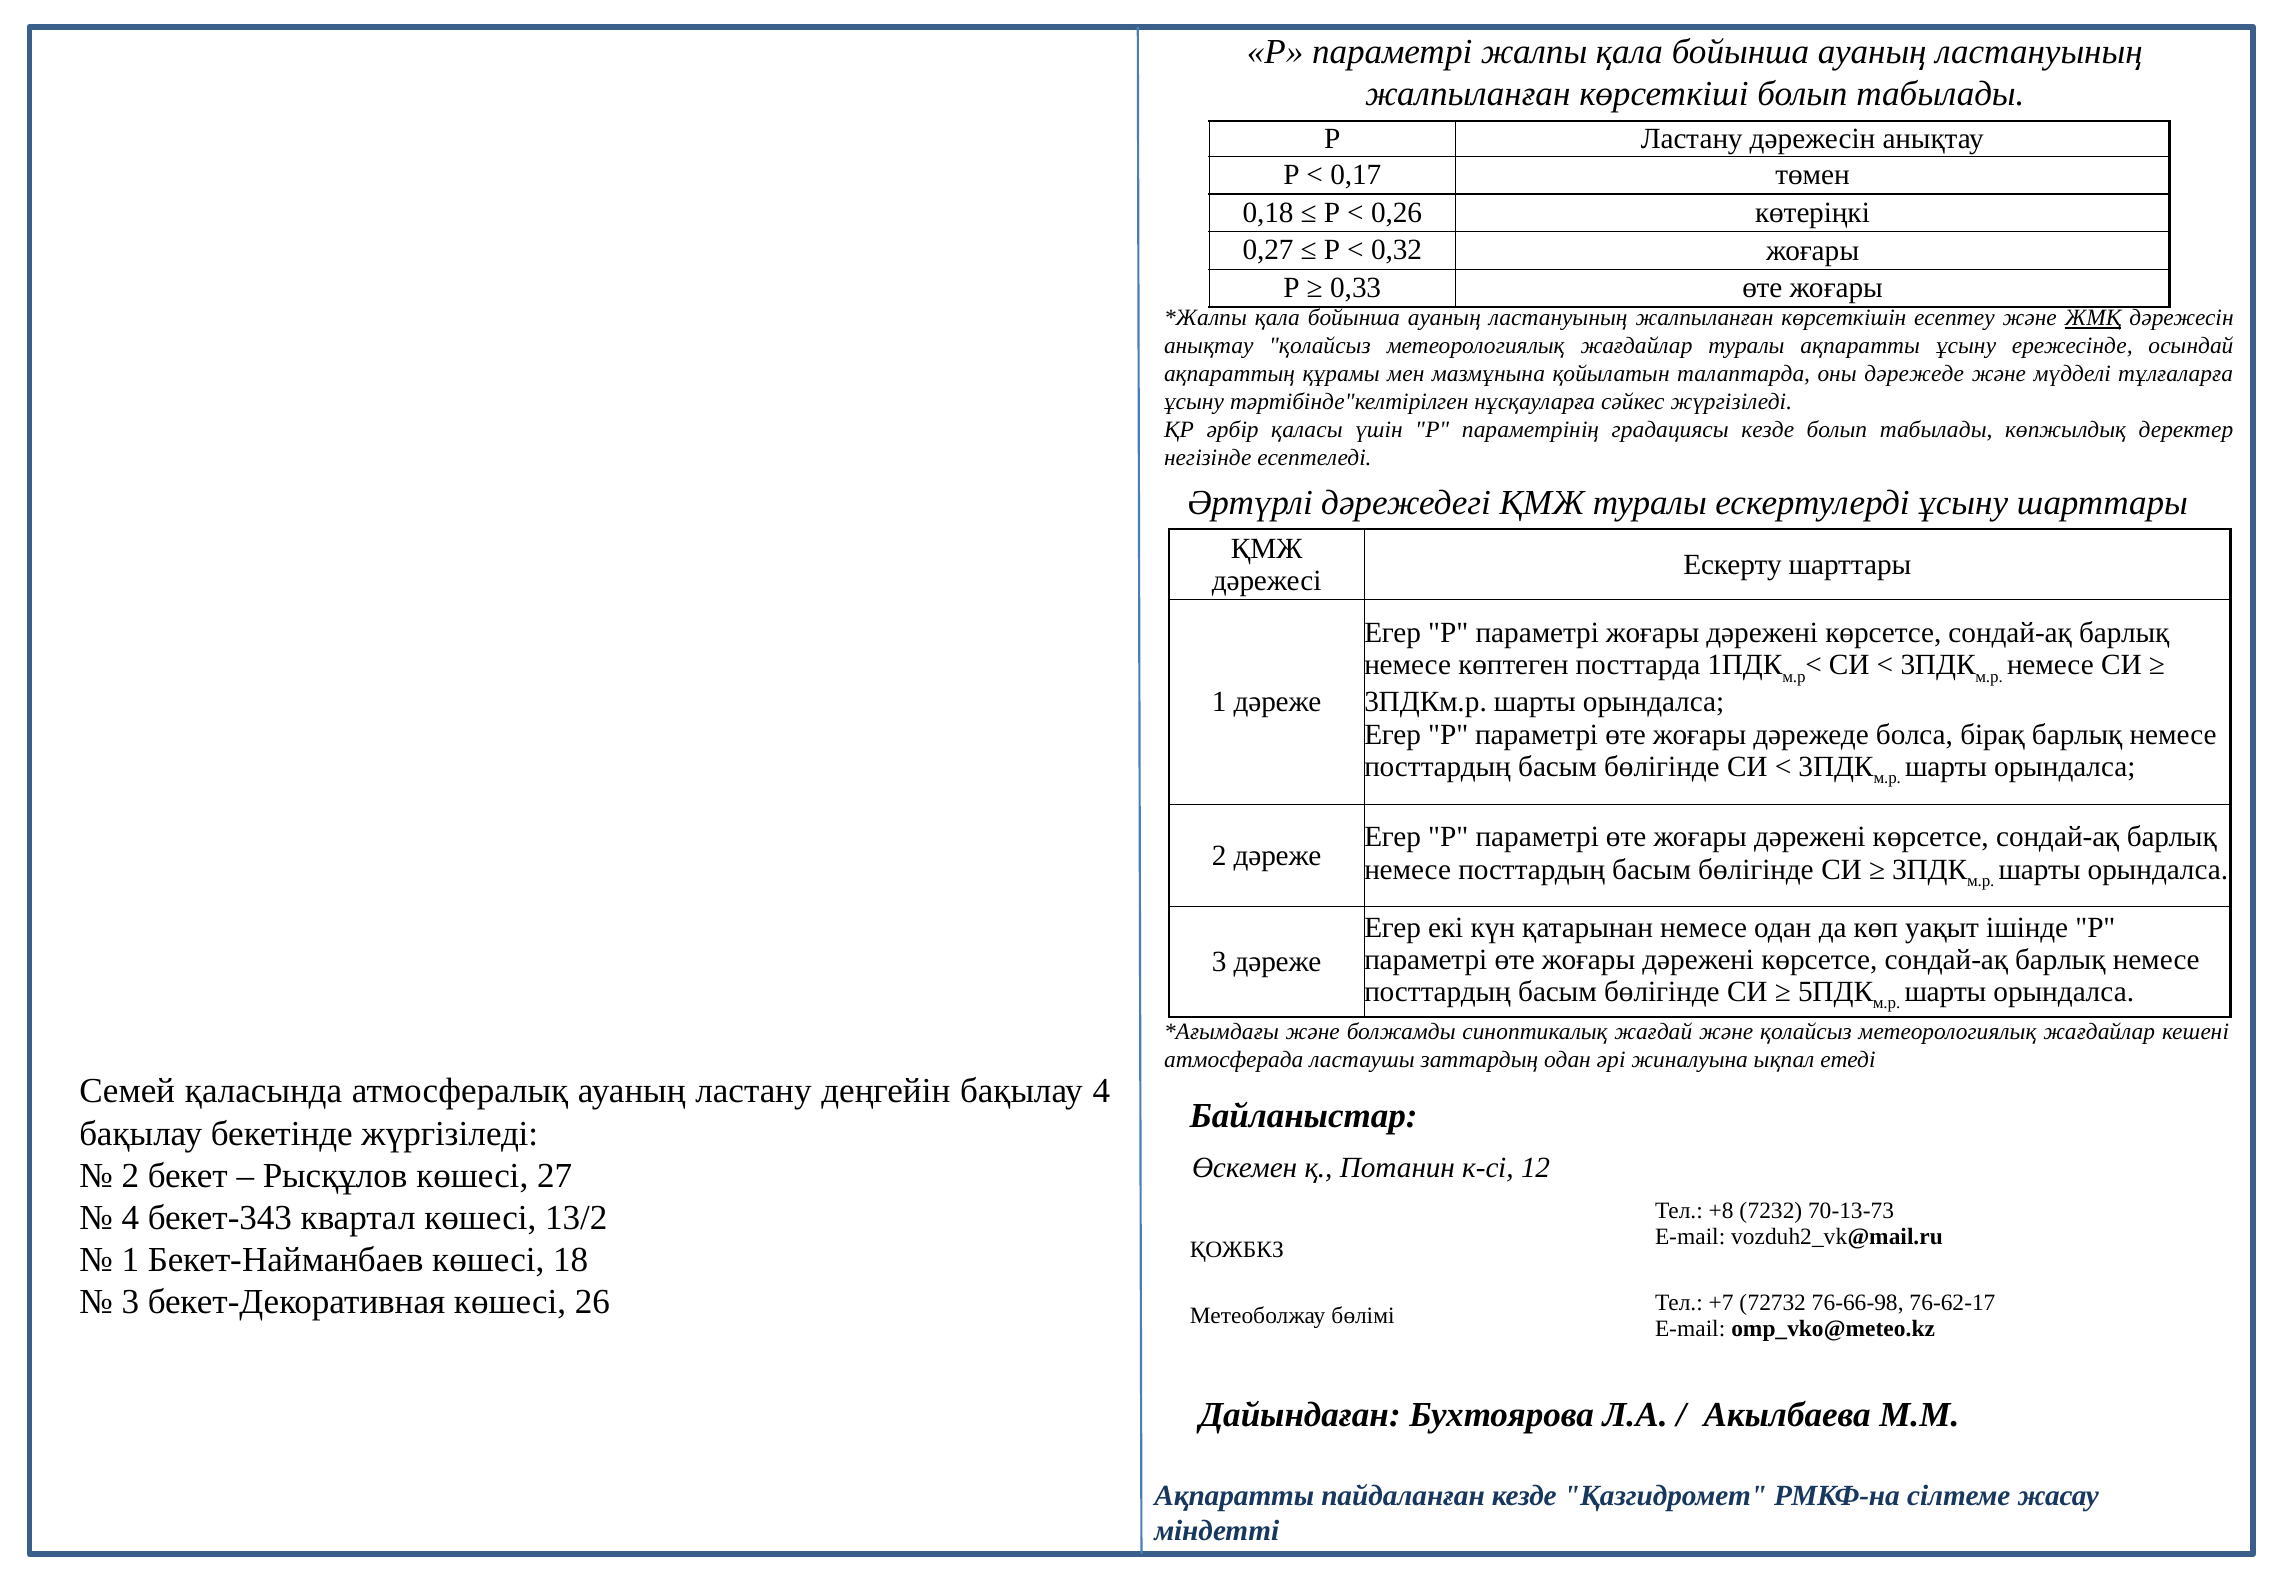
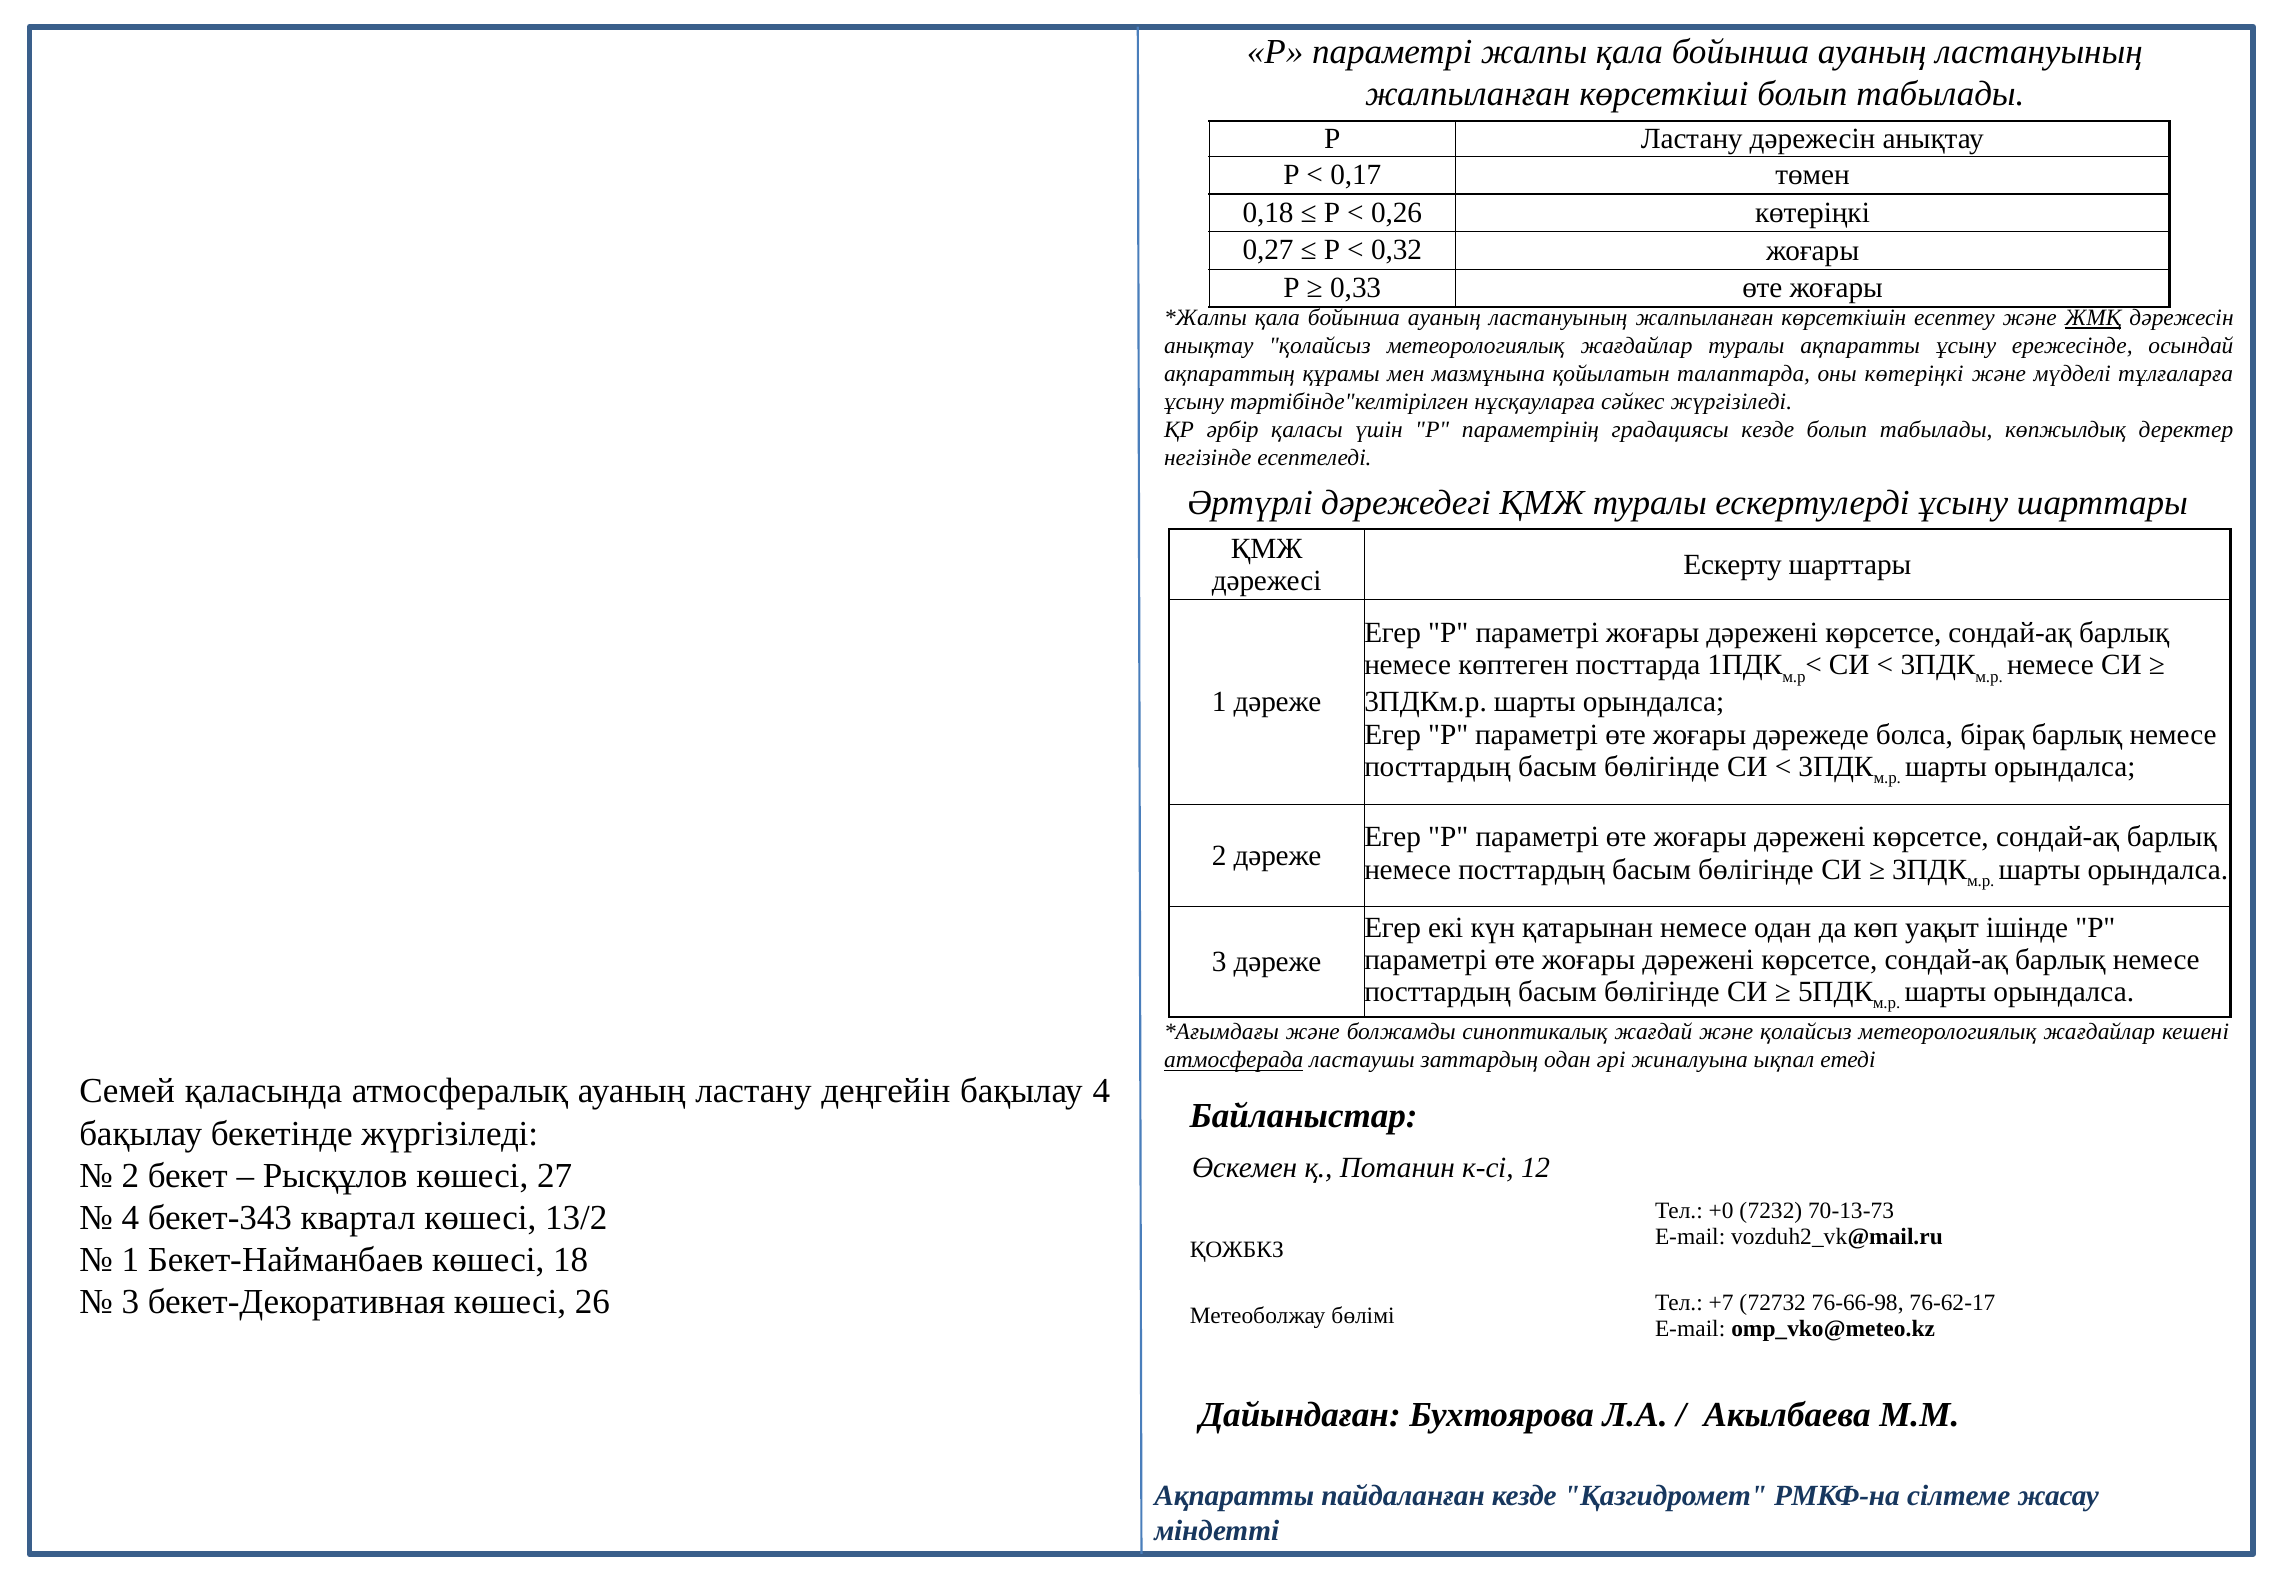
оны дәрежеде: дәрежеде -> көтеріңкі
атмосферада underline: none -> present
+8: +8 -> +0
